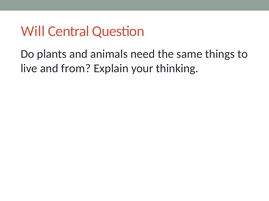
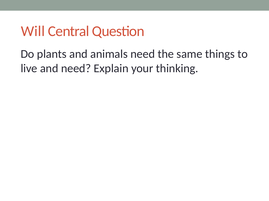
and from: from -> need
